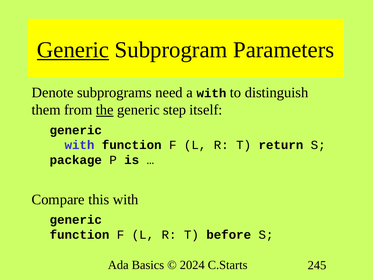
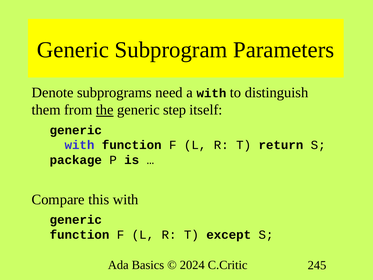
Generic at (73, 50) underline: present -> none
before: before -> except
C.Starts: C.Starts -> C.Critic
